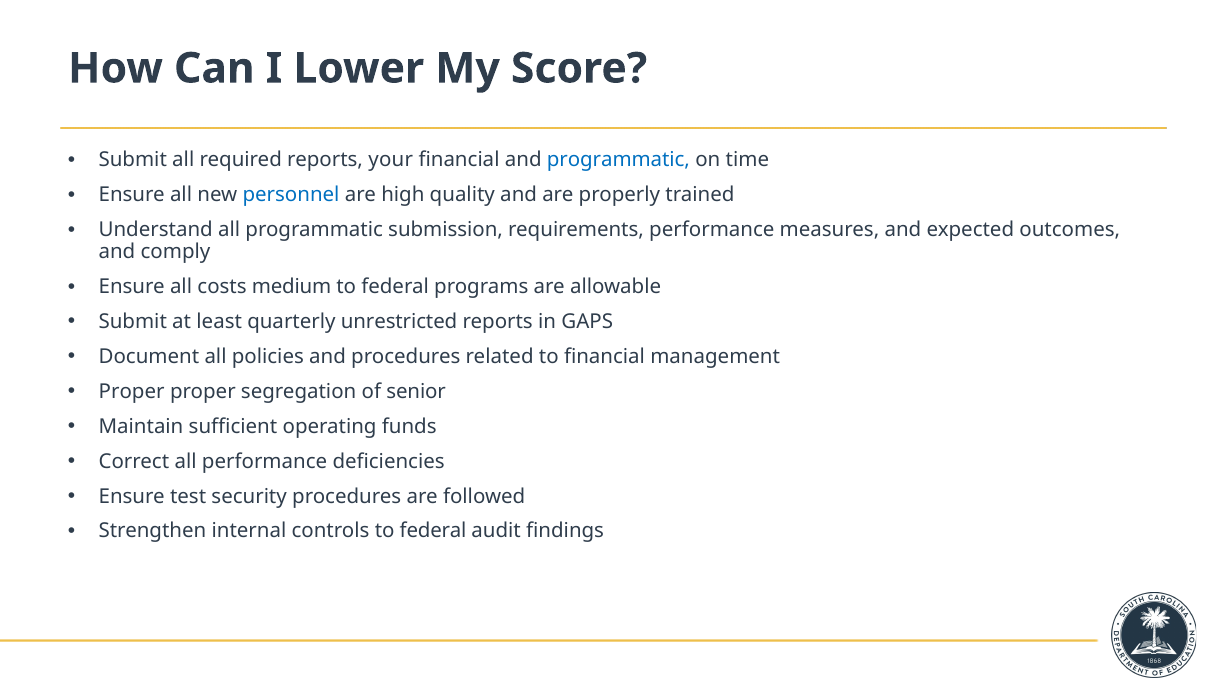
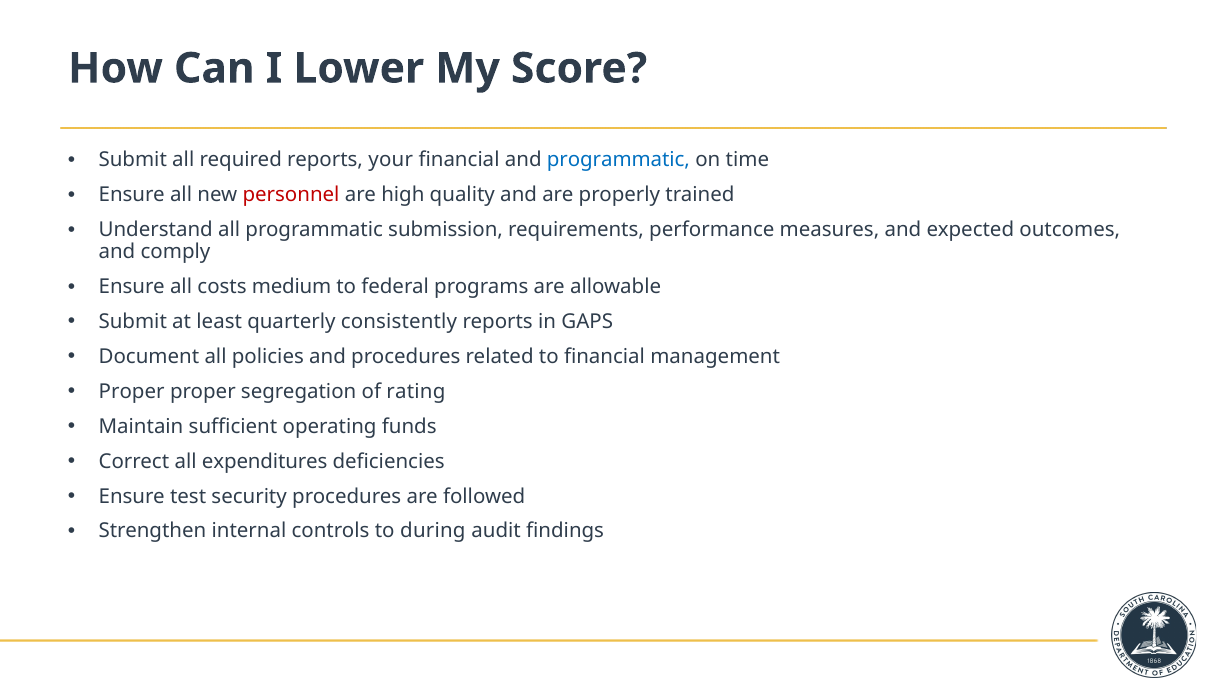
personnel colour: blue -> red
unrestricted: unrestricted -> consistently
senior: senior -> rating
all performance: performance -> expenditures
controls to federal: federal -> during
